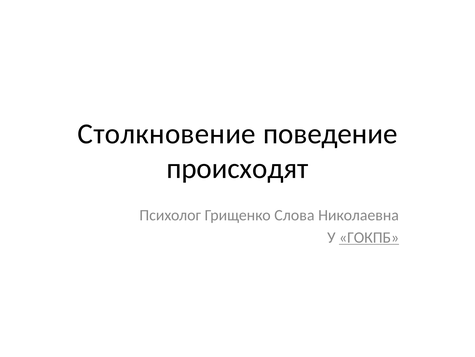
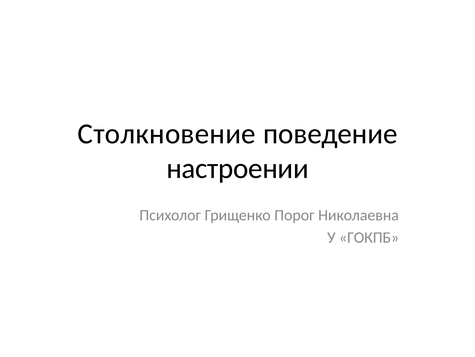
происходят: происходят -> настроении
Слова: Слова -> Порог
ГОКПБ underline: present -> none
